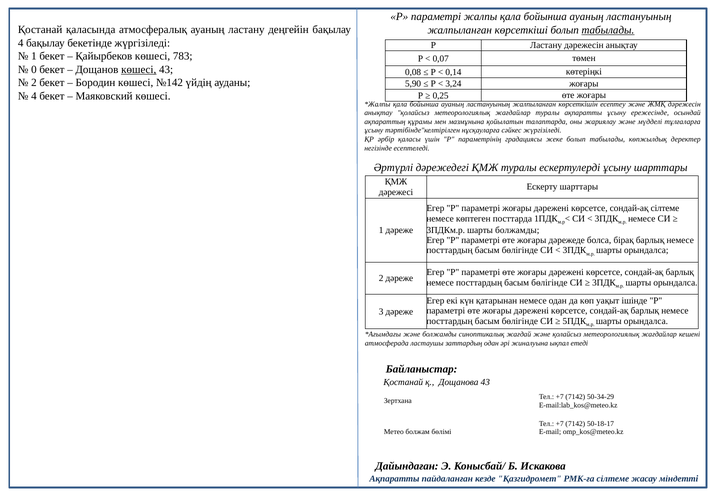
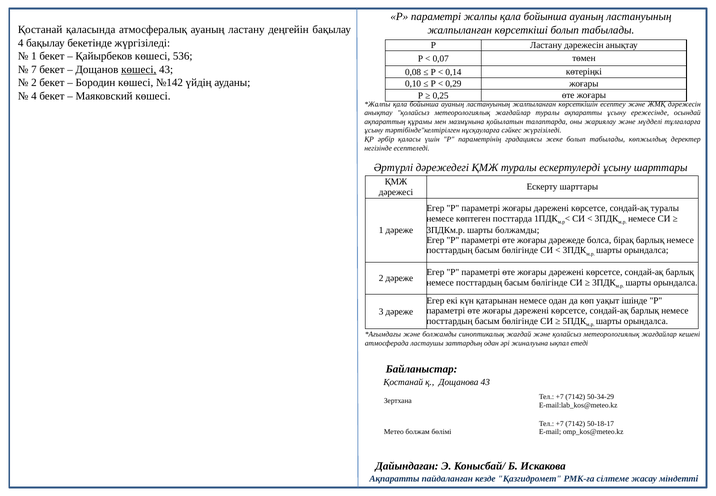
табылады at (608, 30) underline: present -> none
783: 783 -> 536
0: 0 -> 7
5,90: 5,90 -> 0,10
3,24: 3,24 -> 0,29
сондай-ақ сілтеме: сілтеме -> туралы
